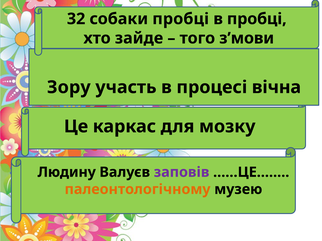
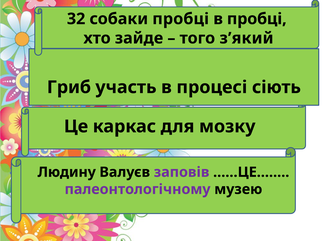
з’мови: з’мови -> з’який
Зору: Зору -> Гриб
вічна: вічна -> сіють
палеонтологічному colour: orange -> purple
